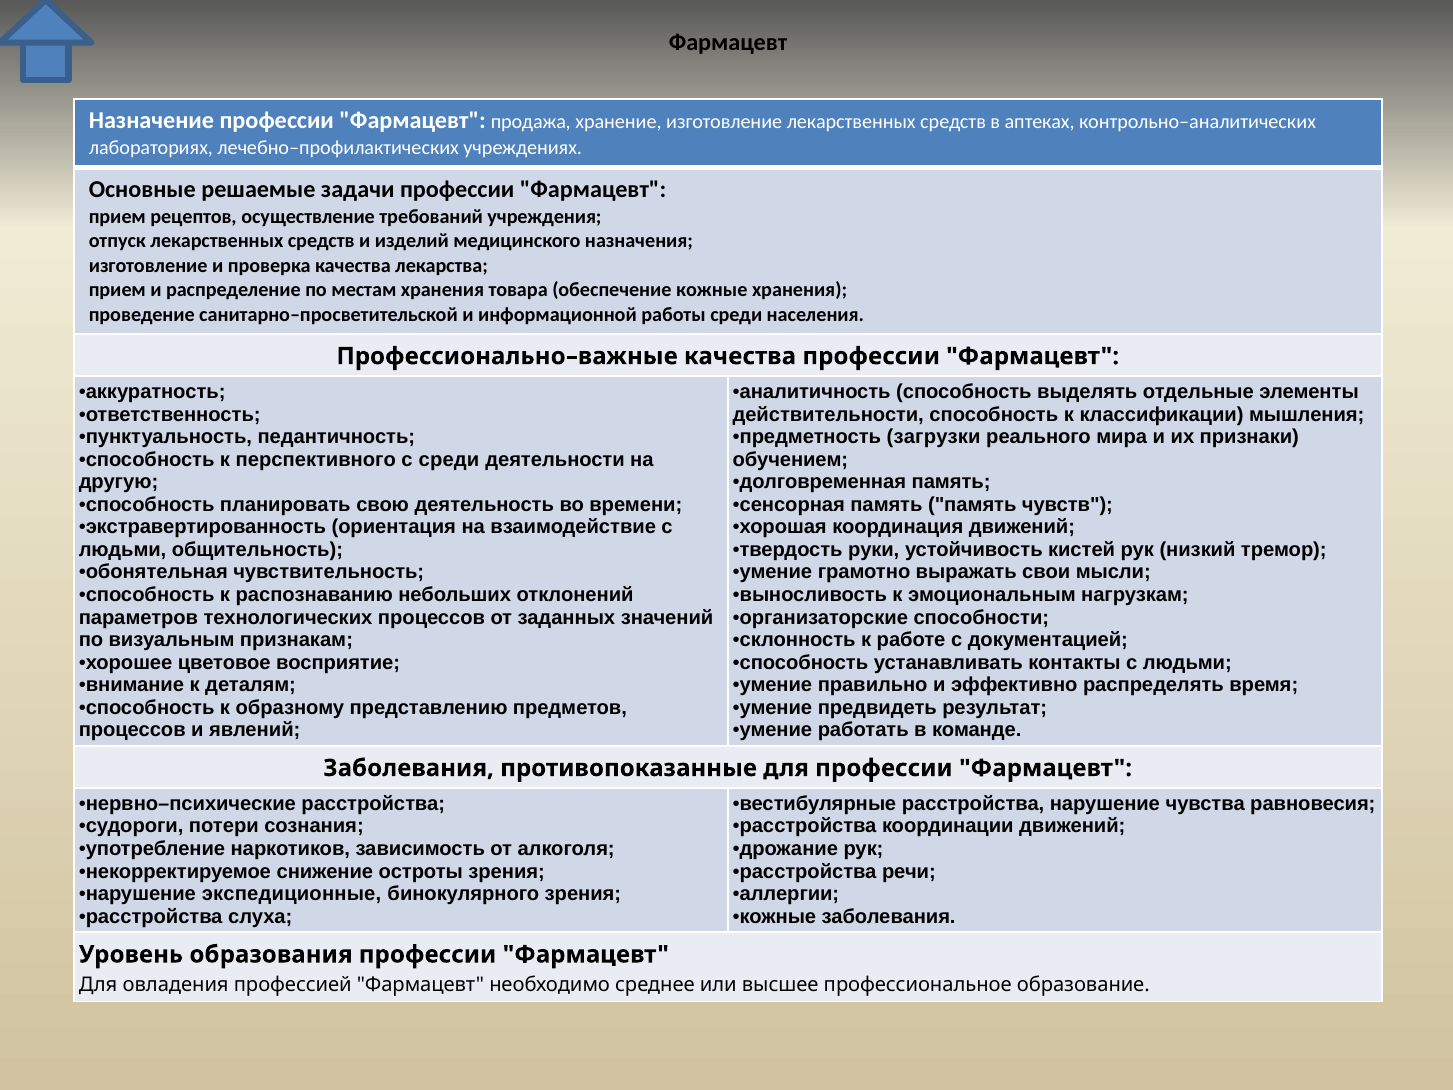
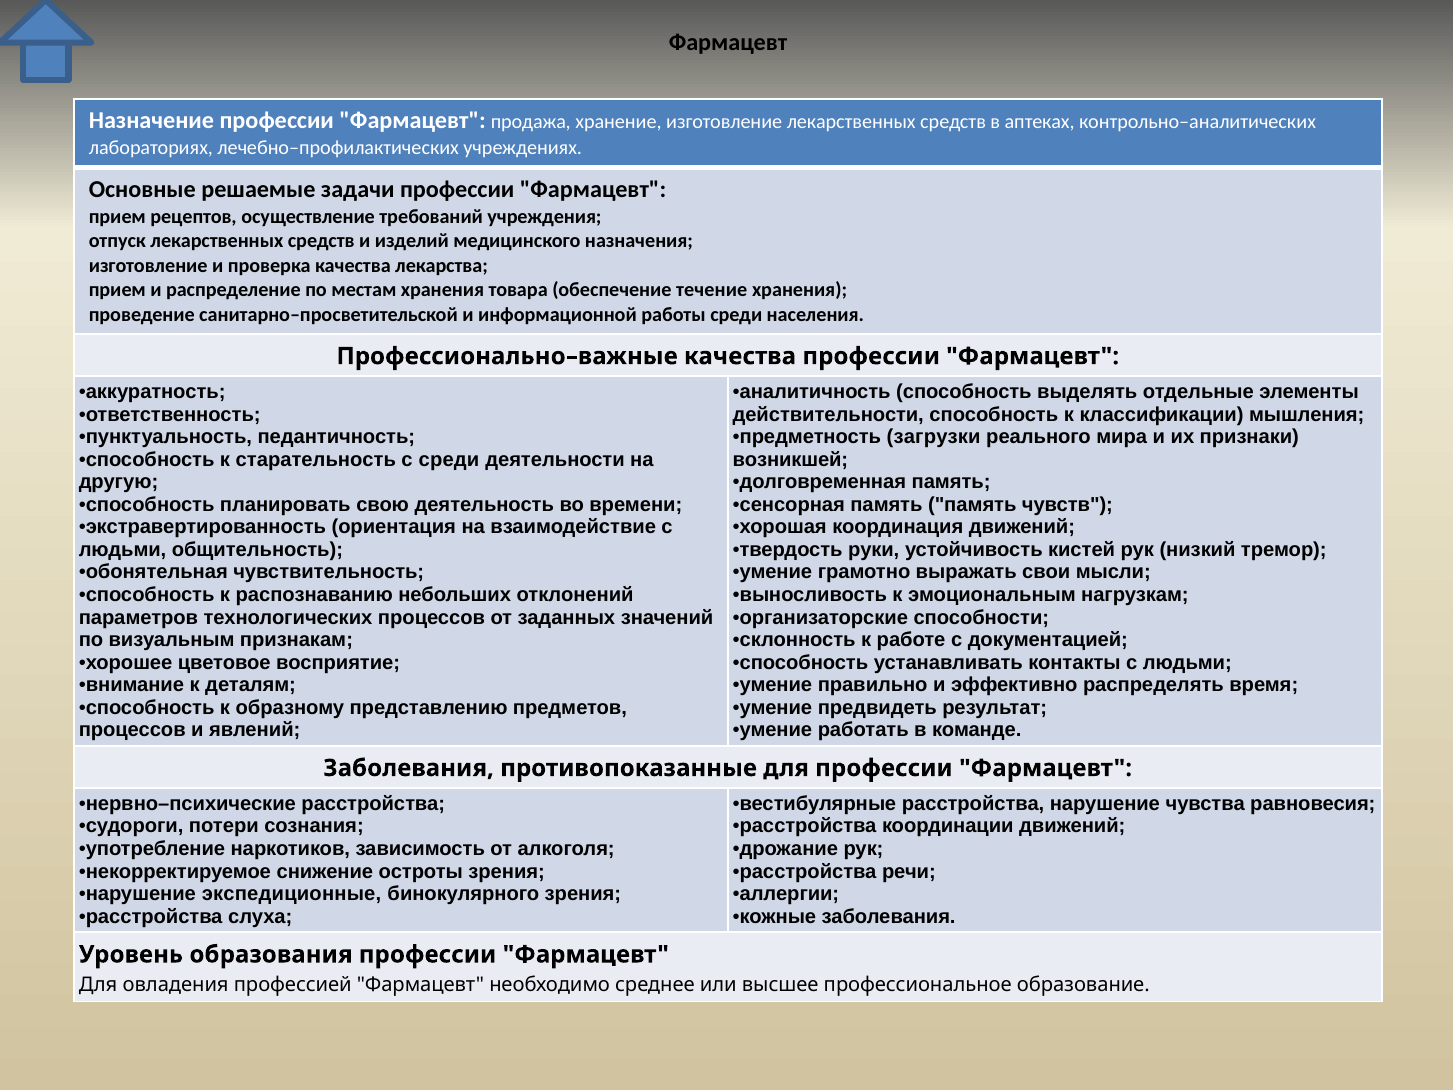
обеспечение кожные: кожные -> течение
перспективного: перспективного -> старательность
обучением: обучением -> возникшей
